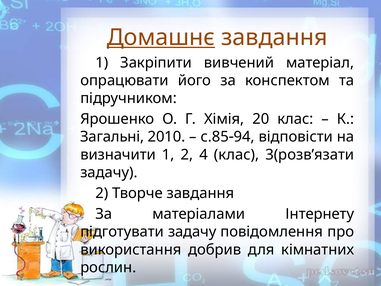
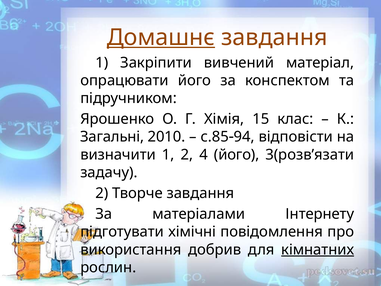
20: 20 -> 15
4 клас: клас -> його
підготувати задачу: задачу -> хімічні
кімнатних underline: none -> present
